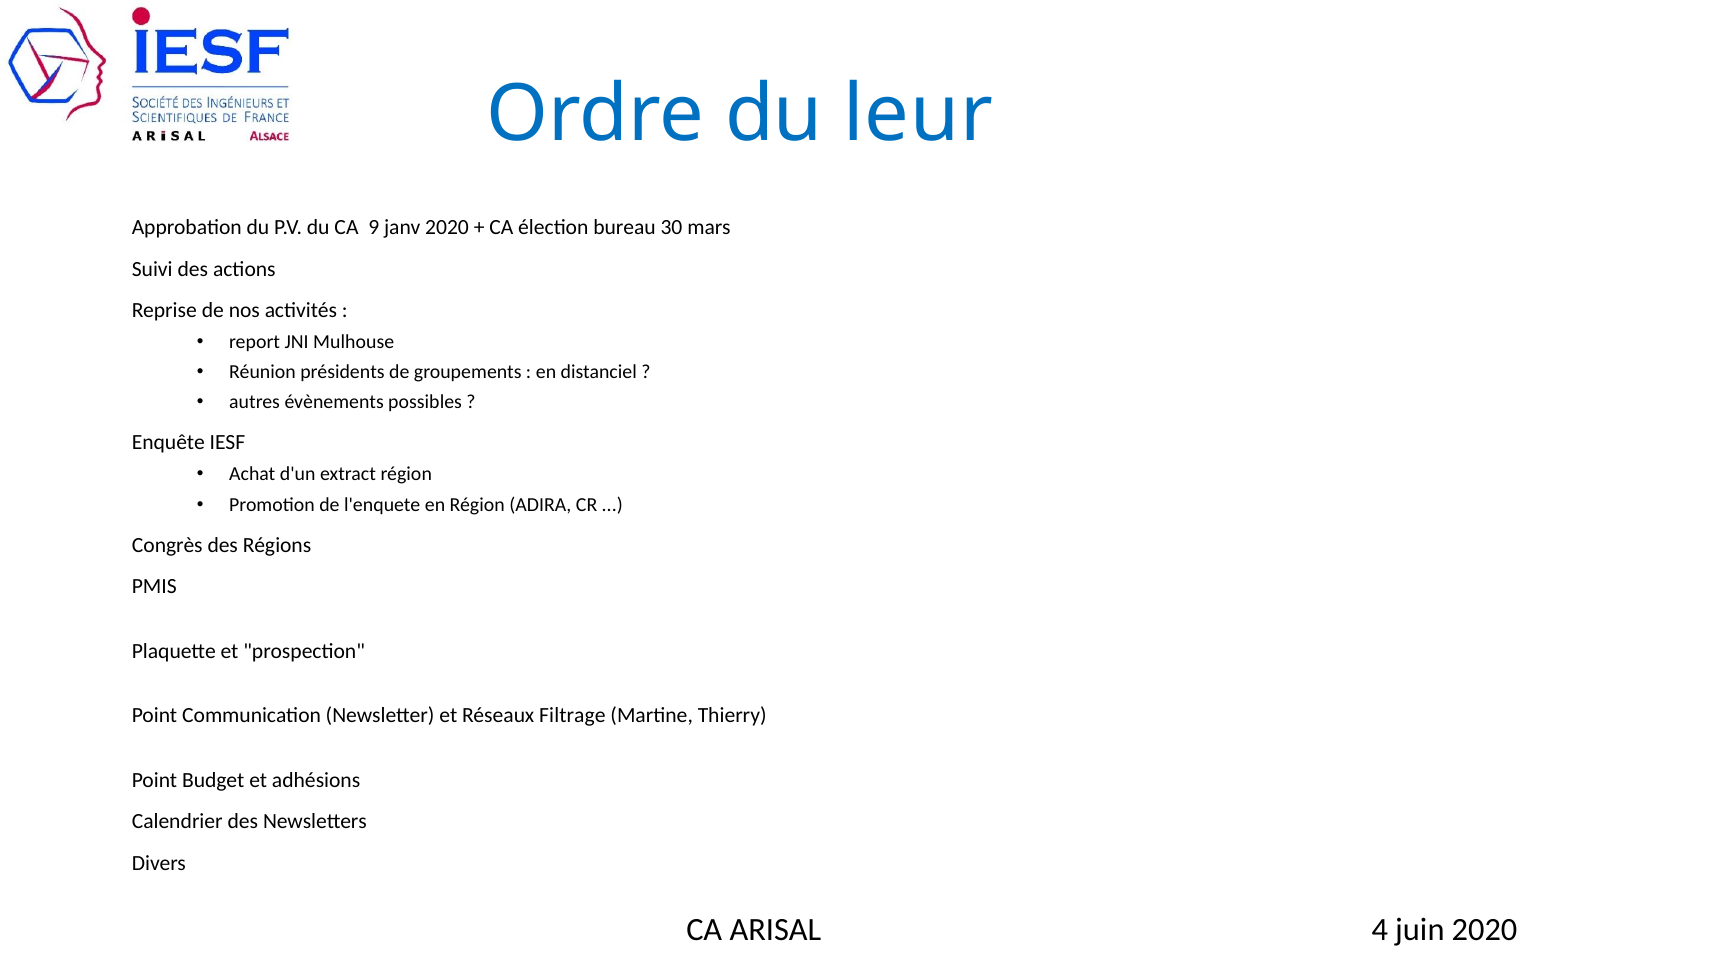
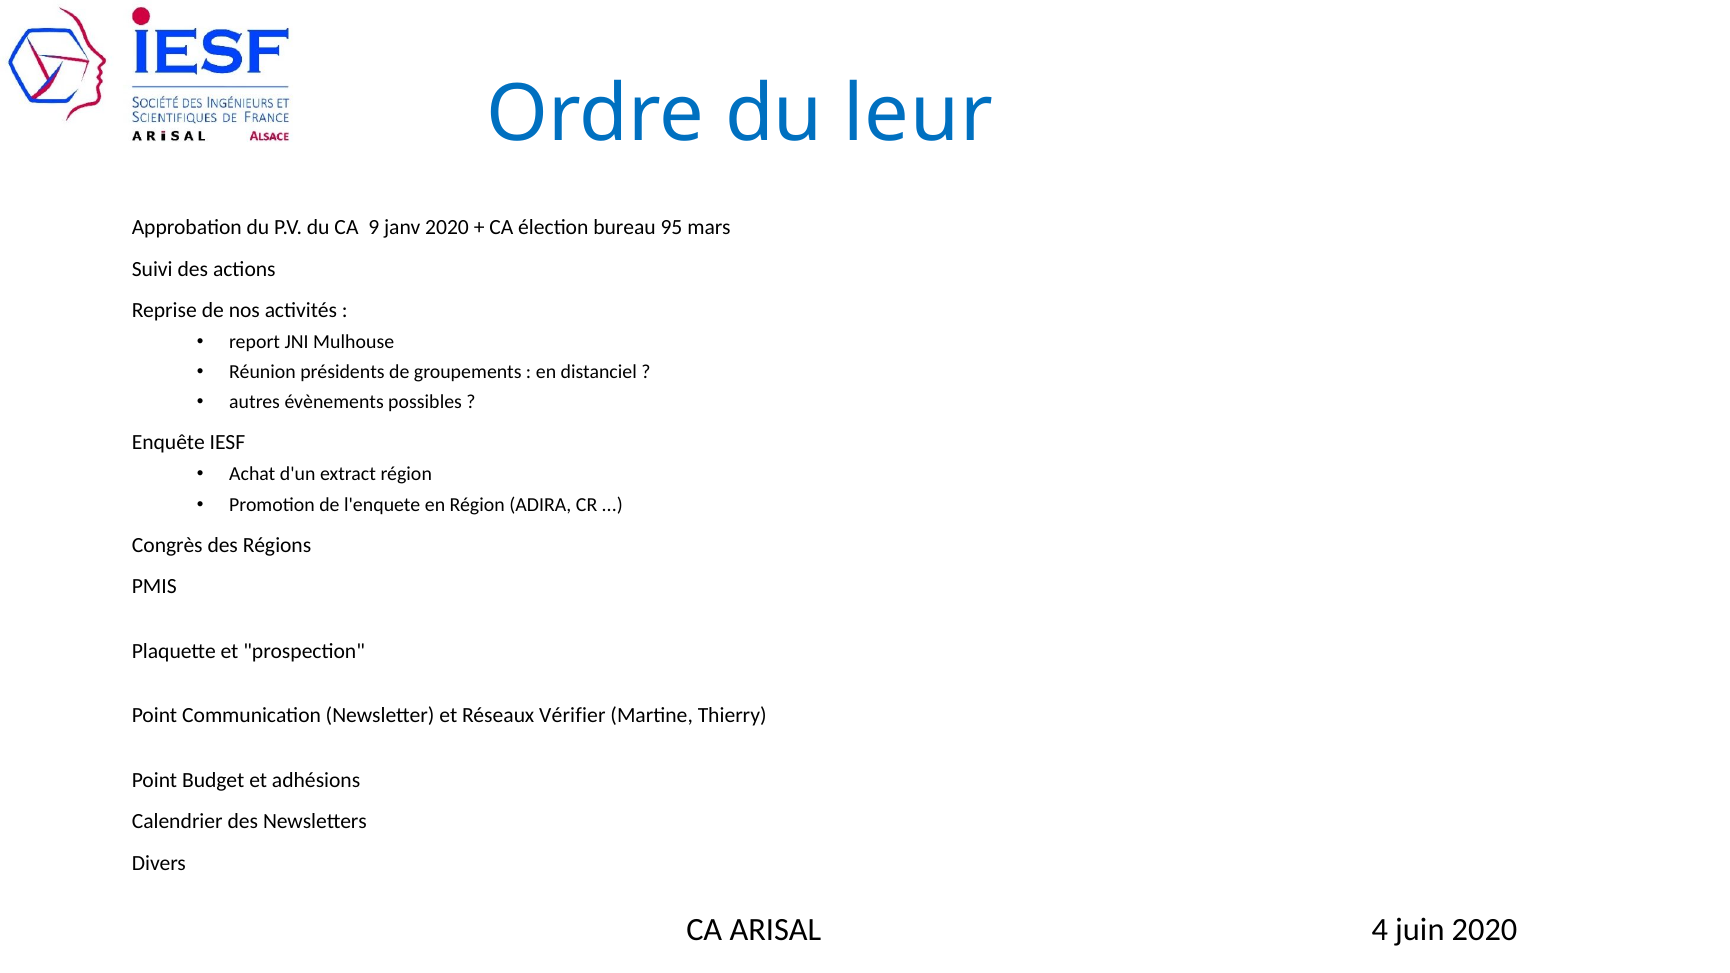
30: 30 -> 95
Filtrage: Filtrage -> Vérifier
